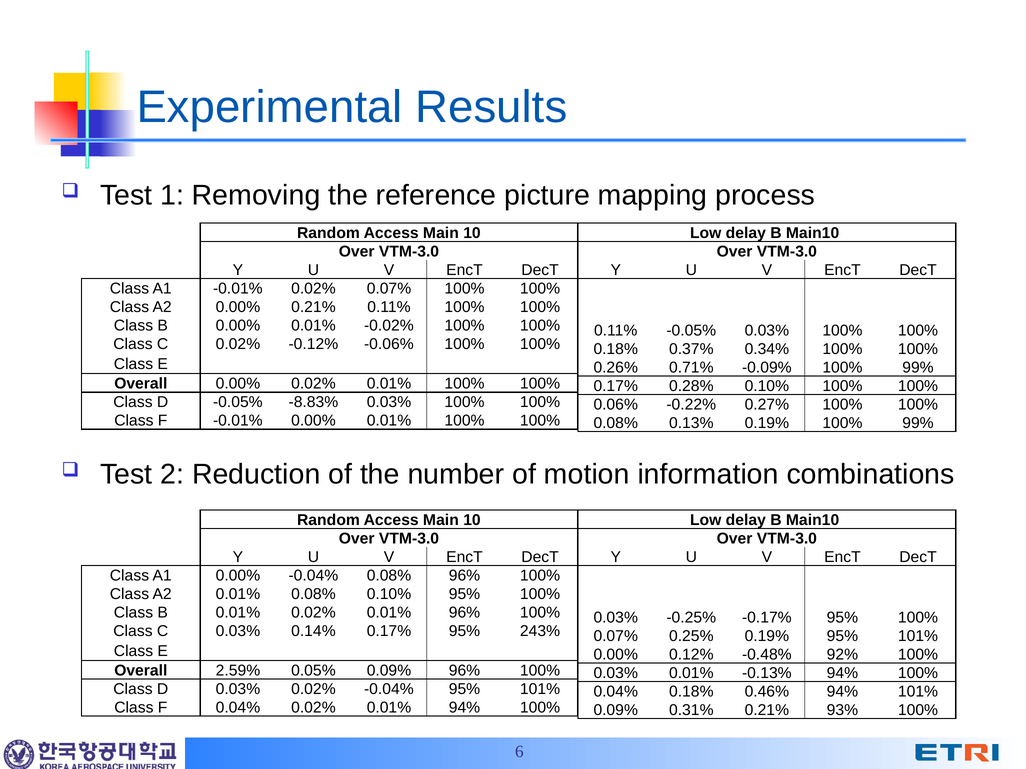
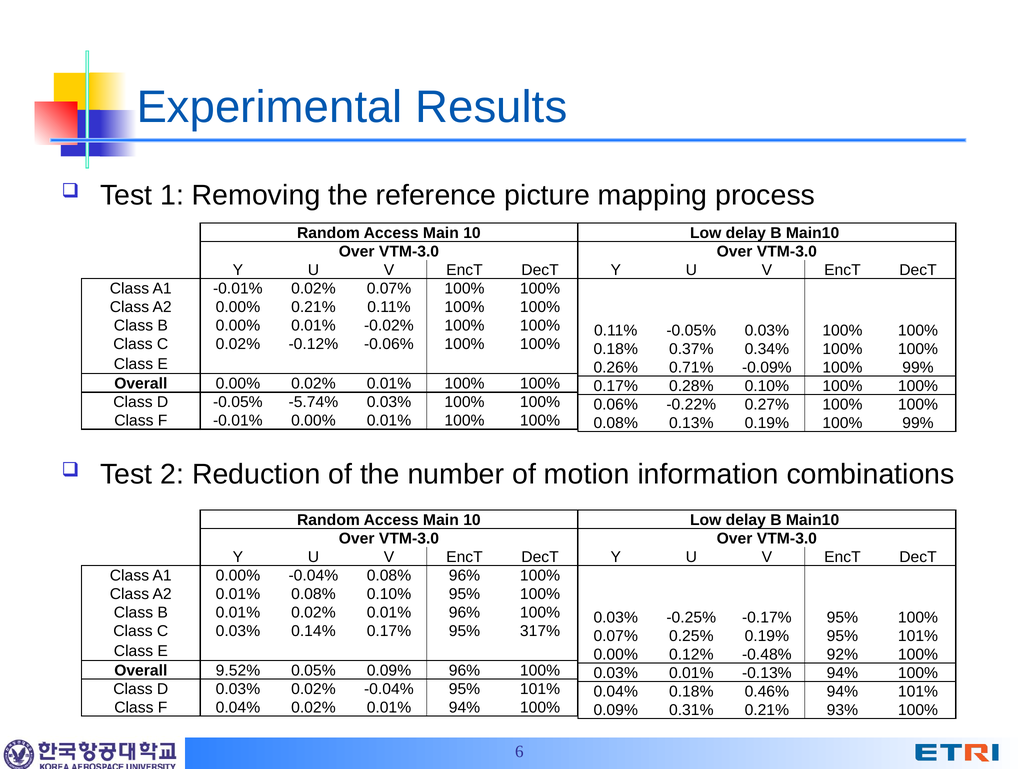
-8.83%: -8.83% -> -5.74%
243%: 243% -> 317%
2.59%: 2.59% -> 9.52%
